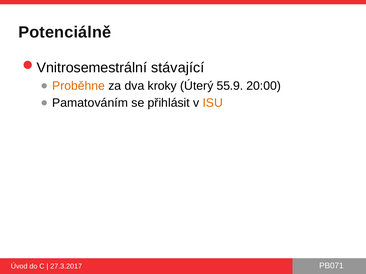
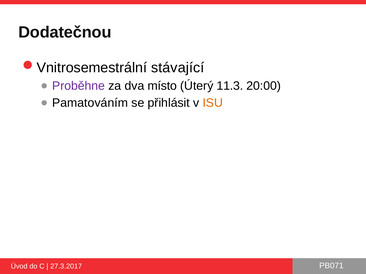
Potenciálně: Potenciálně -> Dodatečnou
Proběhne colour: orange -> purple
kroky: kroky -> místo
55.9: 55.9 -> 11.3
